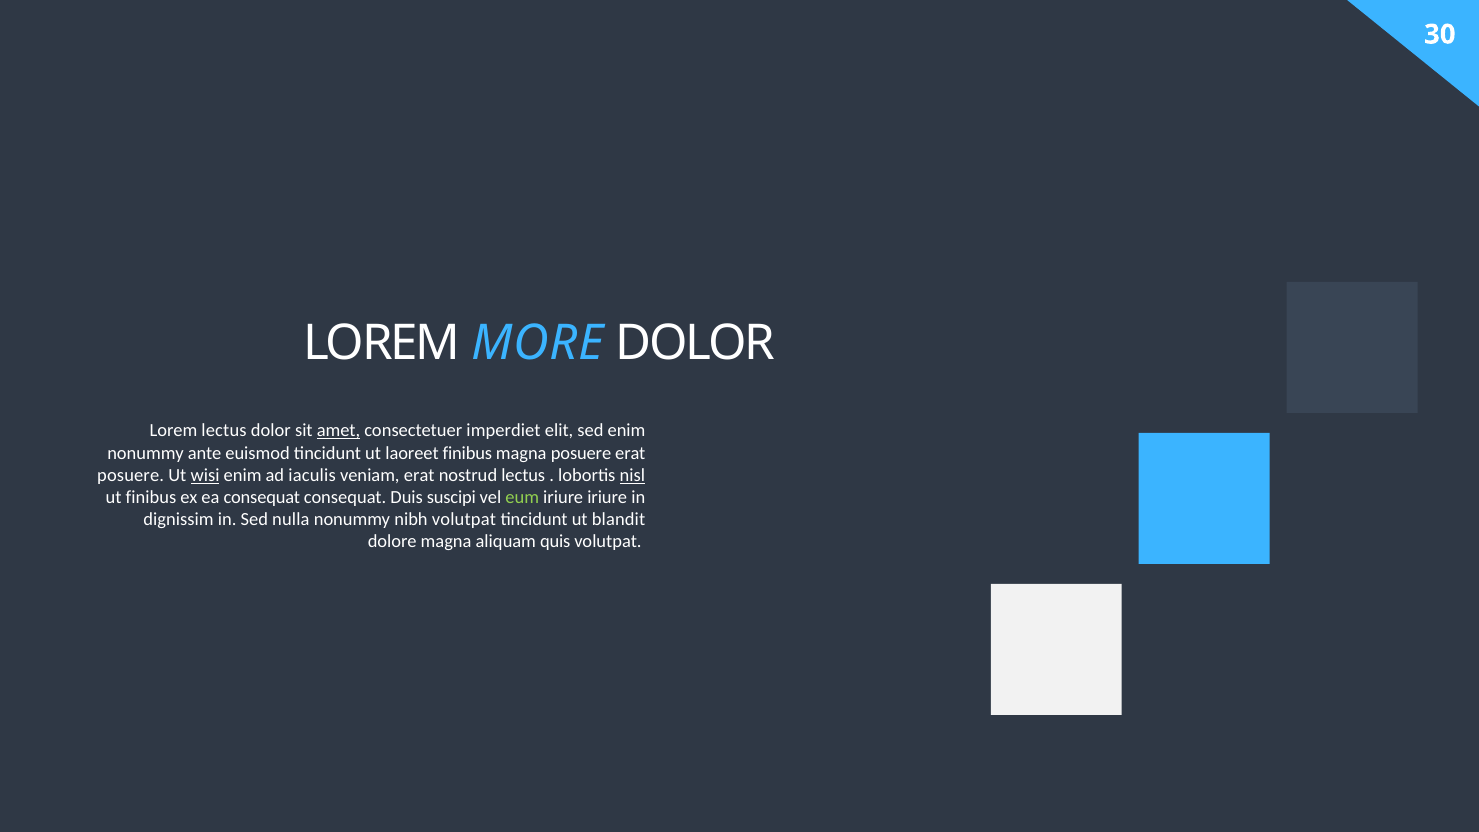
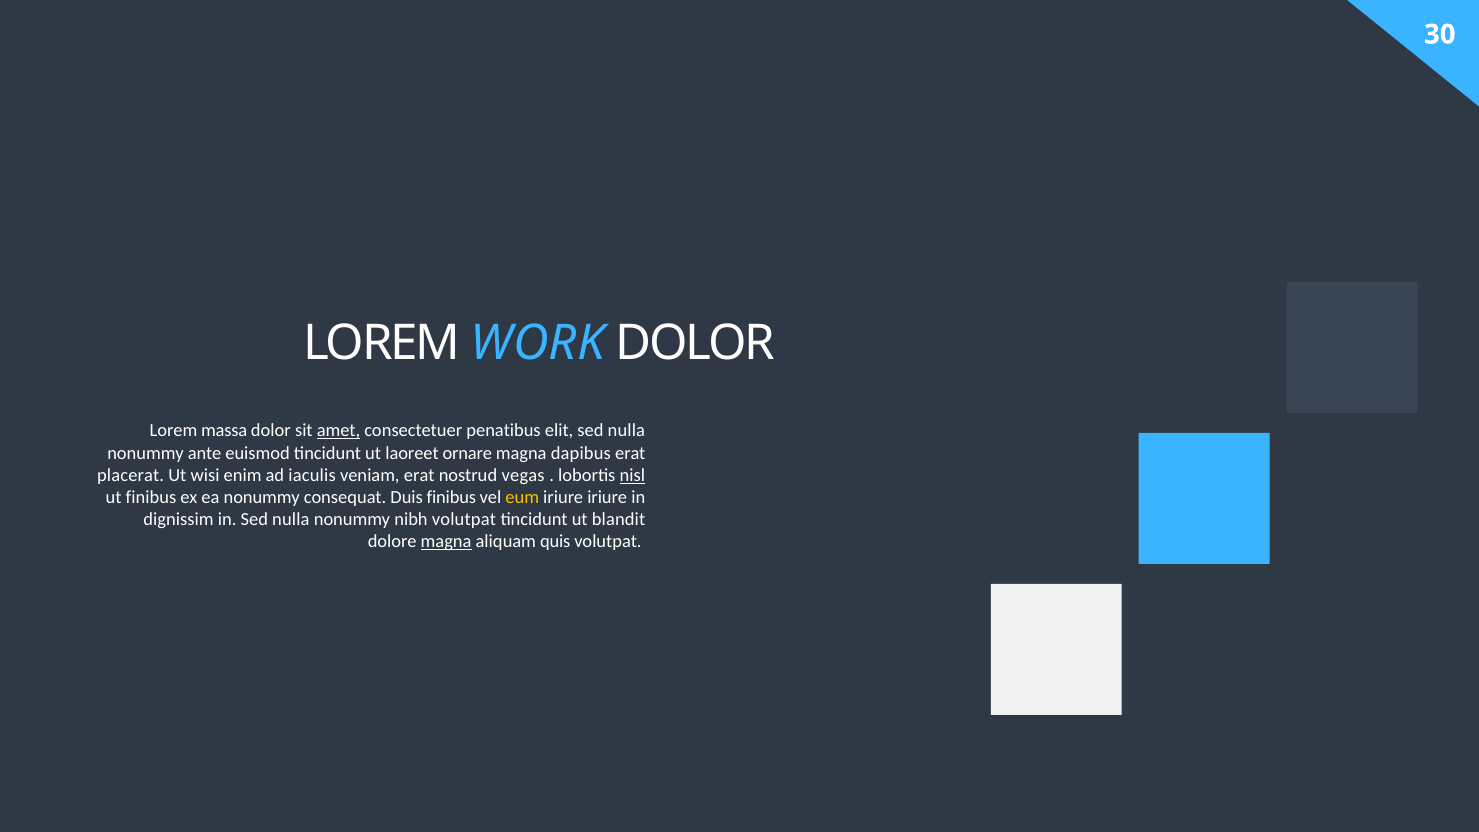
MORE: MORE -> WORK
Lorem lectus: lectus -> massa
imperdiet: imperdiet -> penatibus
elit sed enim: enim -> nulla
laoreet finibus: finibus -> ornare
magna posuere: posuere -> dapibus
posuere at (131, 475): posuere -> placerat
wisi underline: present -> none
nostrud lectus: lectus -> vegas
ea consequat: consequat -> nonummy
Duis suscipi: suscipi -> finibus
eum colour: light green -> yellow
magna at (446, 542) underline: none -> present
